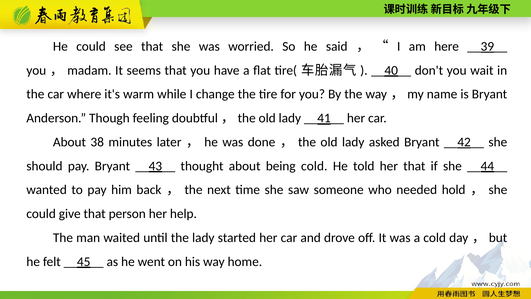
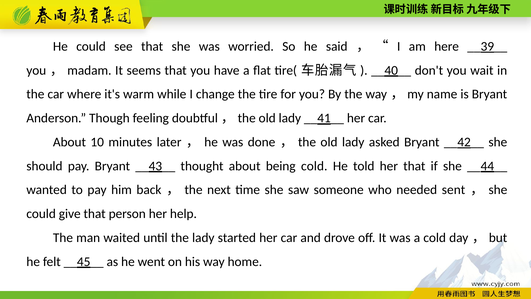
38: 38 -> 10
hold: hold -> sent
